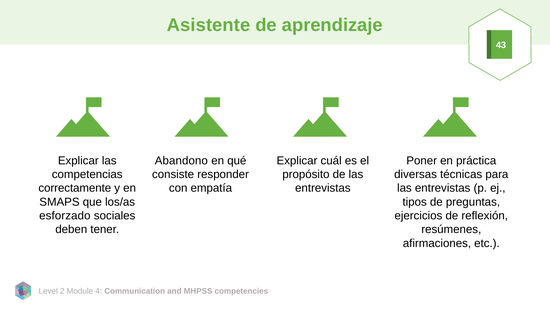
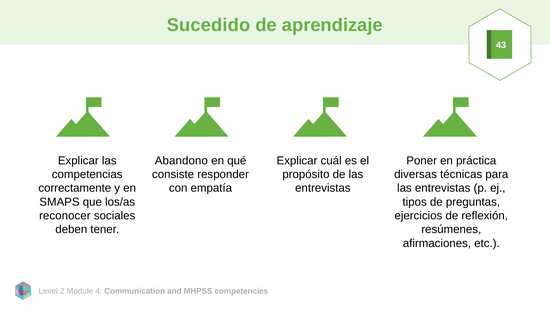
Asistente: Asistente -> Sucedido
esforzado: esforzado -> reconocer
